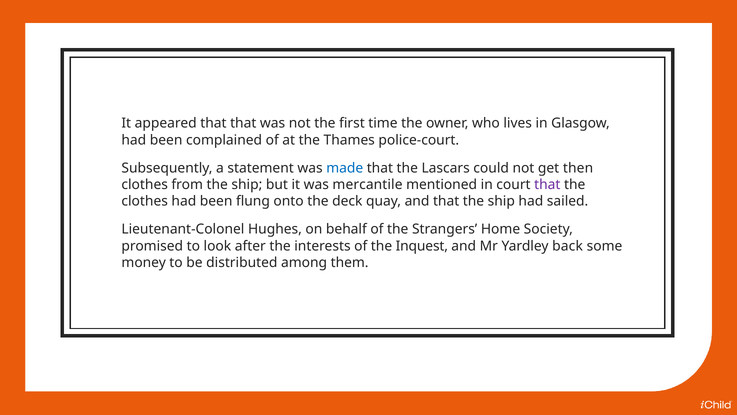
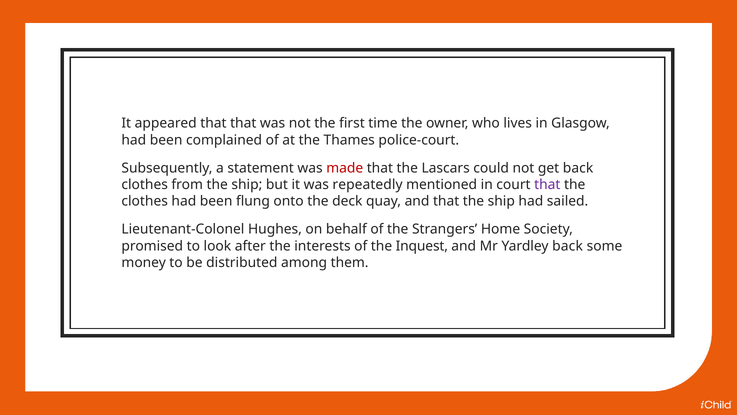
made colour: blue -> red
get then: then -> back
mercantile: mercantile -> repeatedly
